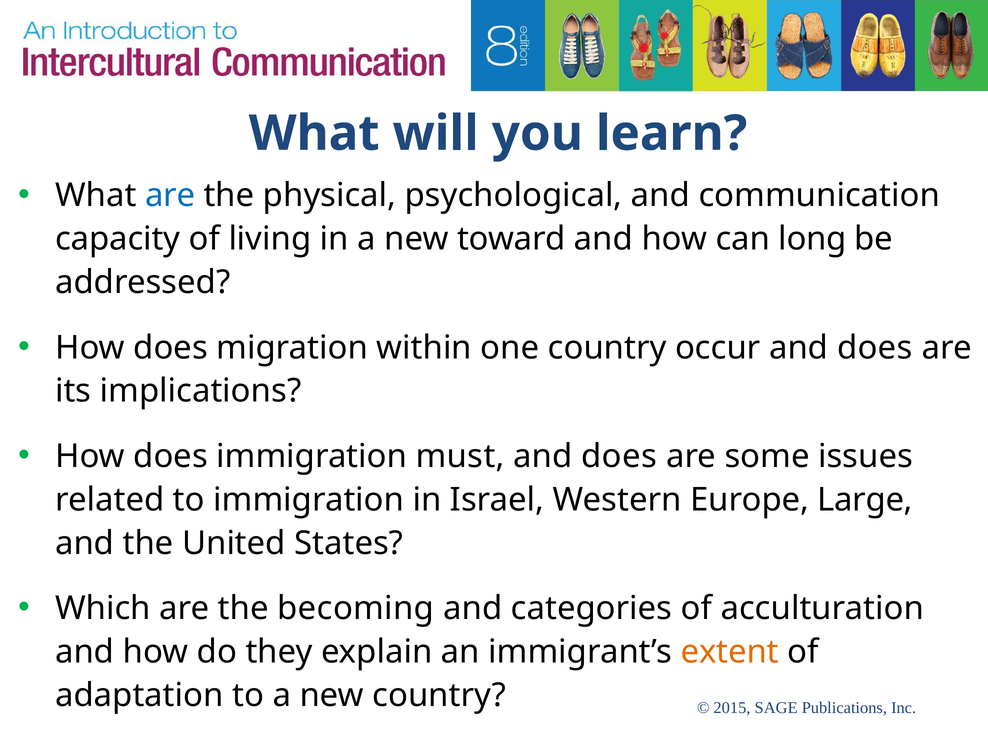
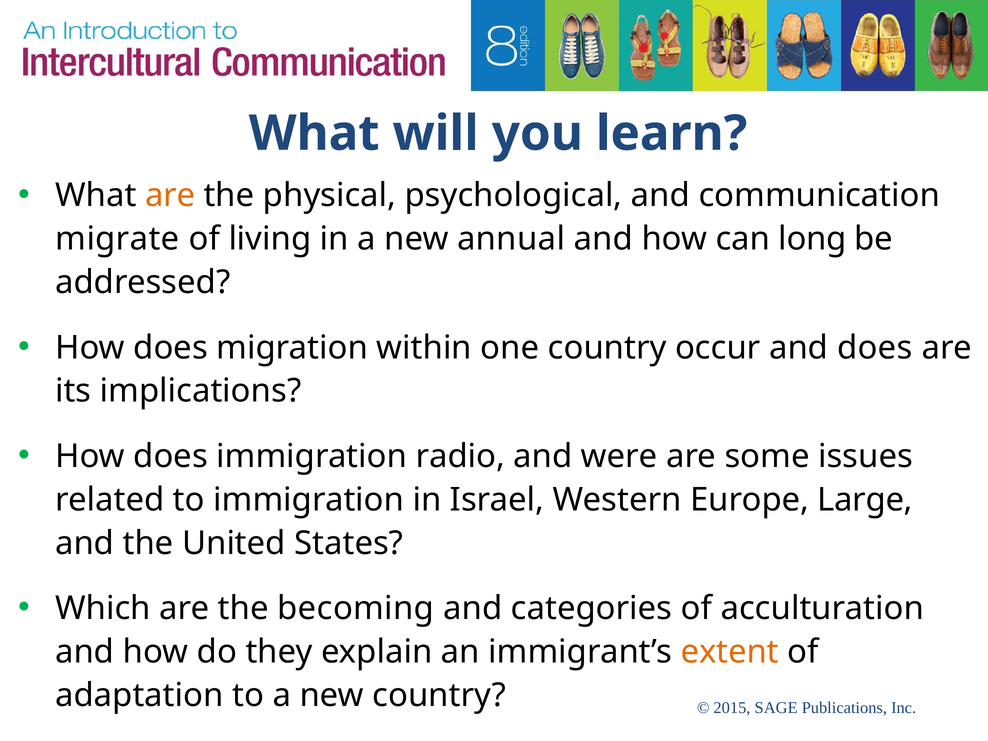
are at (170, 196) colour: blue -> orange
capacity: capacity -> migrate
toward: toward -> annual
must: must -> radio
does at (619, 456): does -> were
